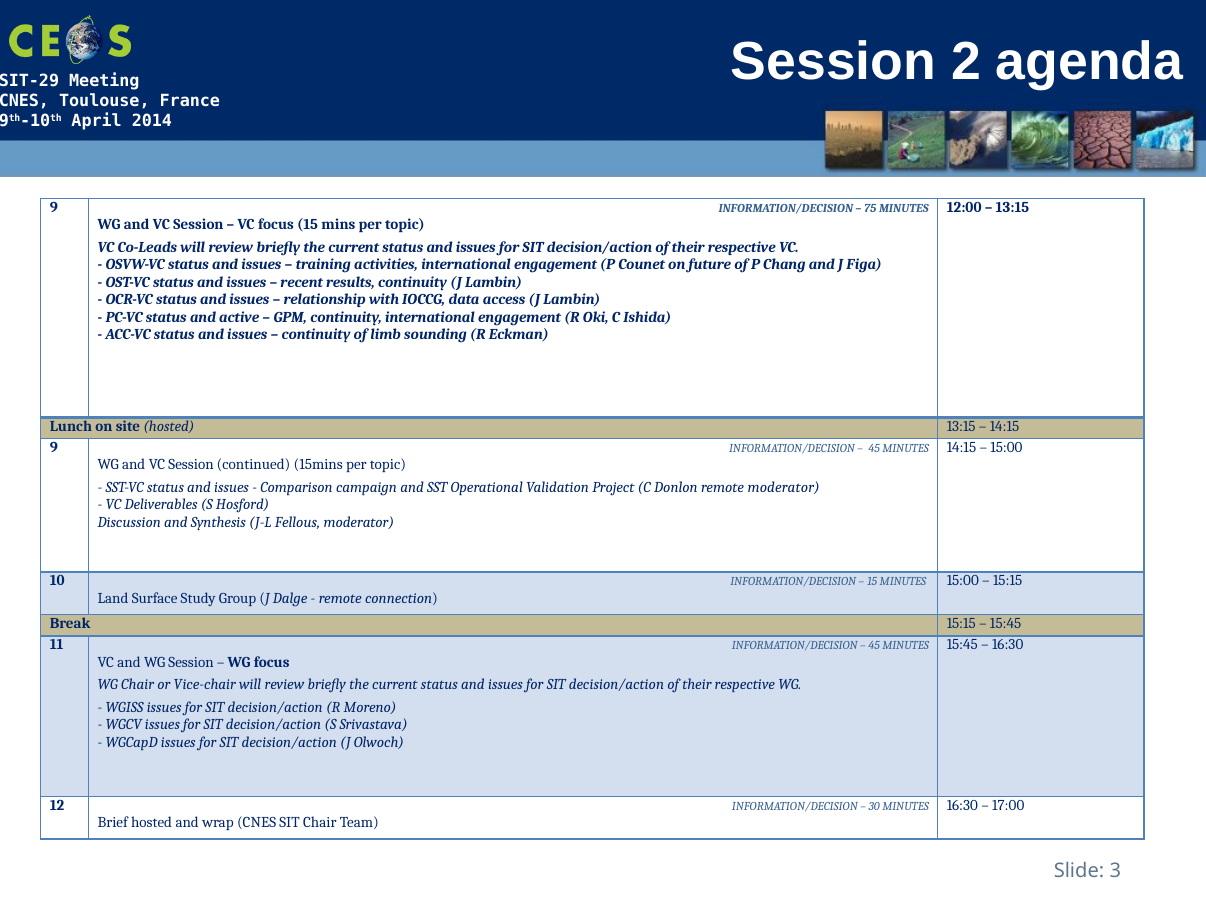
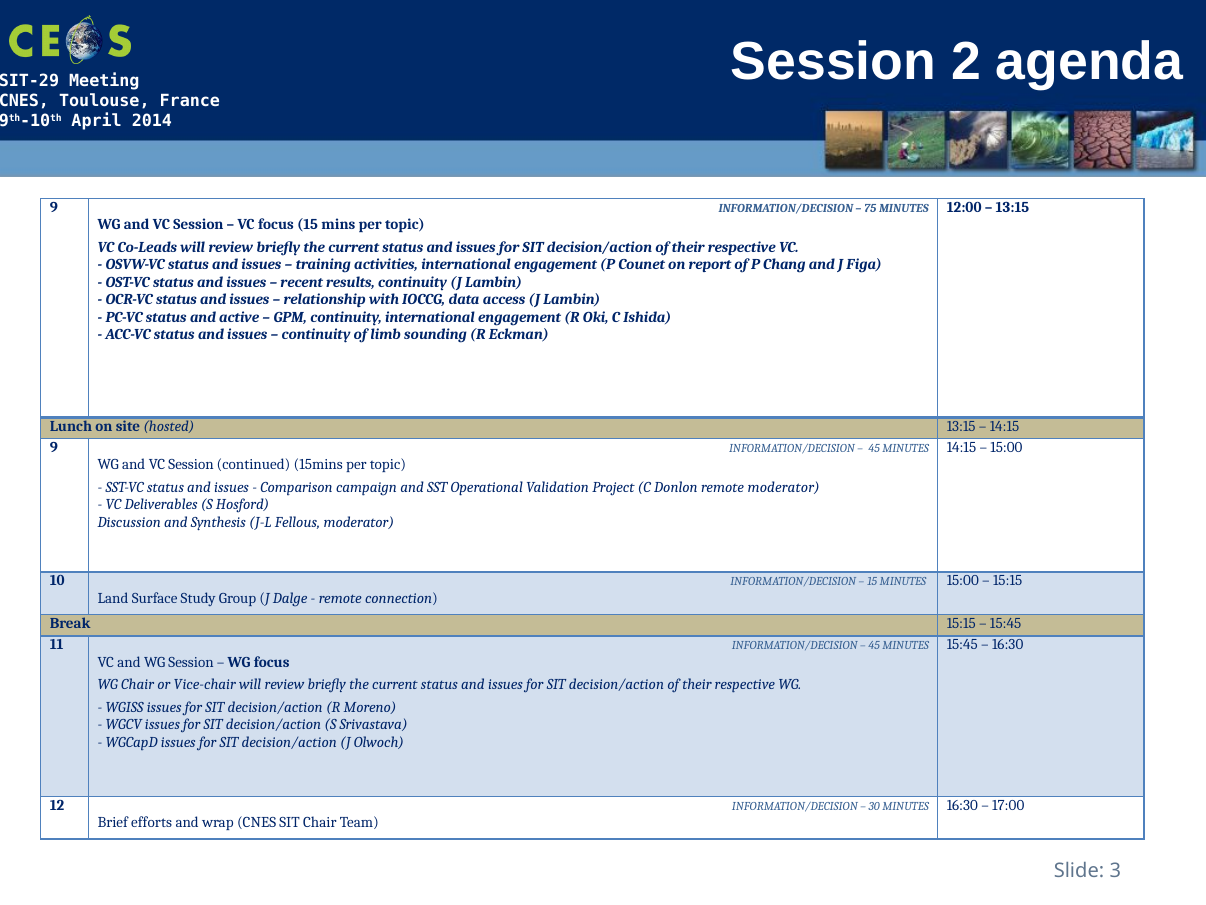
future: future -> report
Brief hosted: hosted -> efforts
